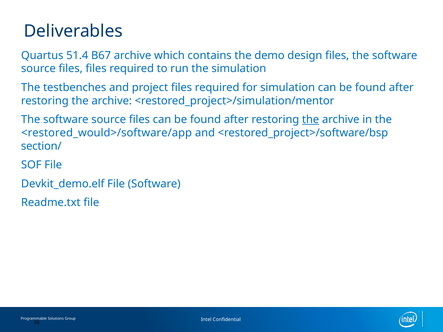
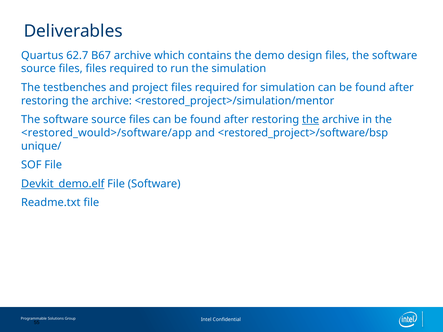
51.4: 51.4 -> 62.7
section/: section/ -> unique/
Devkit_demo.elf underline: none -> present
